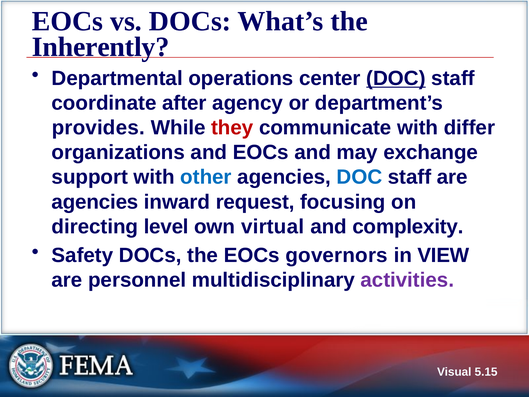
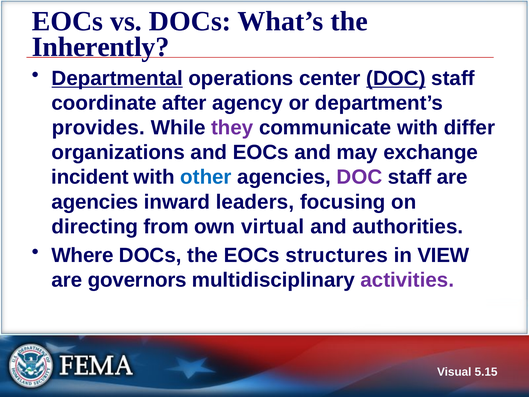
Departmental underline: none -> present
they colour: red -> purple
support: support -> incident
DOC at (359, 177) colour: blue -> purple
request: request -> leaders
level: level -> from
complexity: complexity -> authorities
Safety: Safety -> Where
governors: governors -> structures
personnel: personnel -> governors
